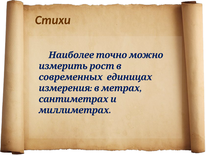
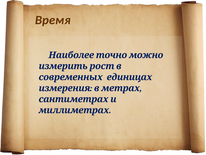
Стихи: Стихи -> Время
